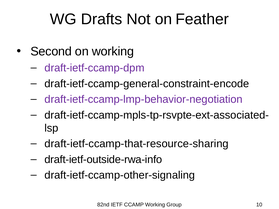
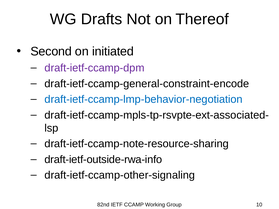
Feather: Feather -> Thereof
on working: working -> initiated
draft-ietf-ccamp-lmp-behavior-negotiation colour: purple -> blue
draft-ietf-ccamp-that-resource-sharing: draft-ietf-ccamp-that-resource-sharing -> draft-ietf-ccamp-note-resource-sharing
